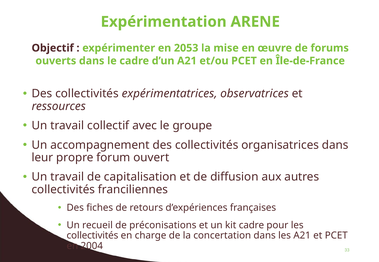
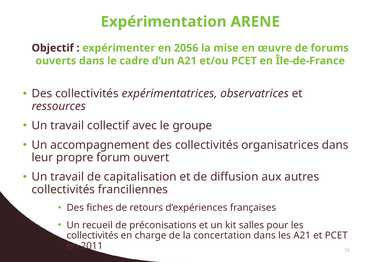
2053: 2053 -> 2056
kit cadre: cadre -> salles
2004: 2004 -> 2011
